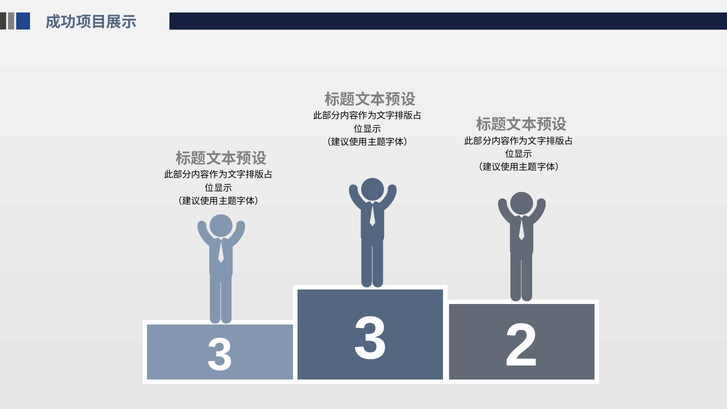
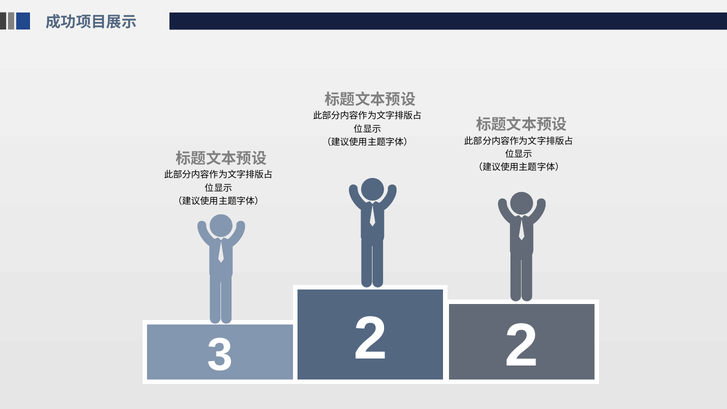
3 3: 3 -> 2
